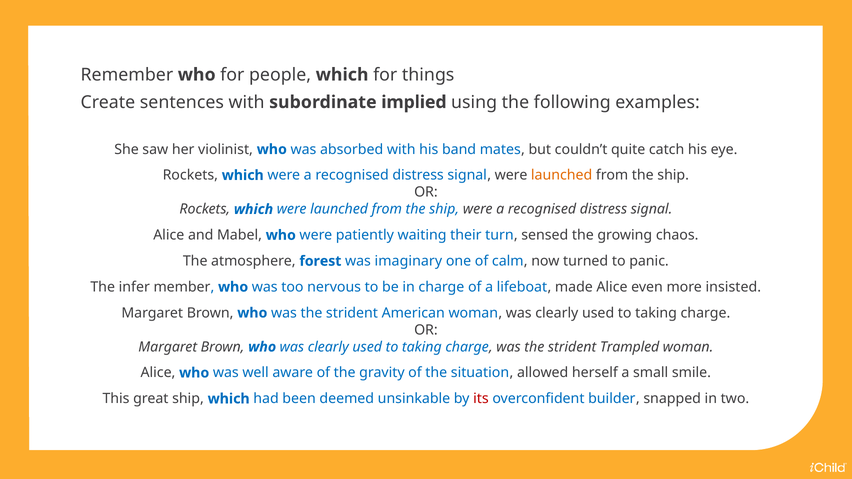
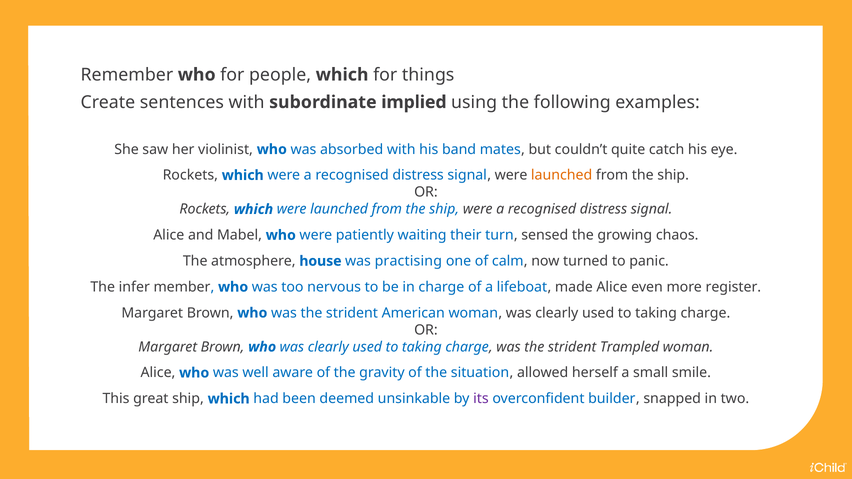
forest: forest -> house
imaginary: imaginary -> practising
insisted: insisted -> register
its colour: red -> purple
